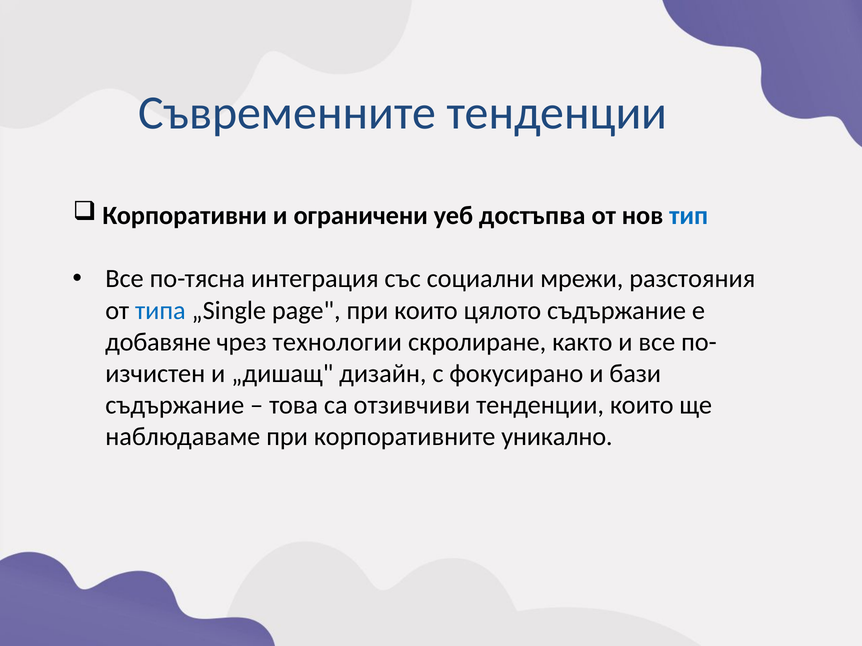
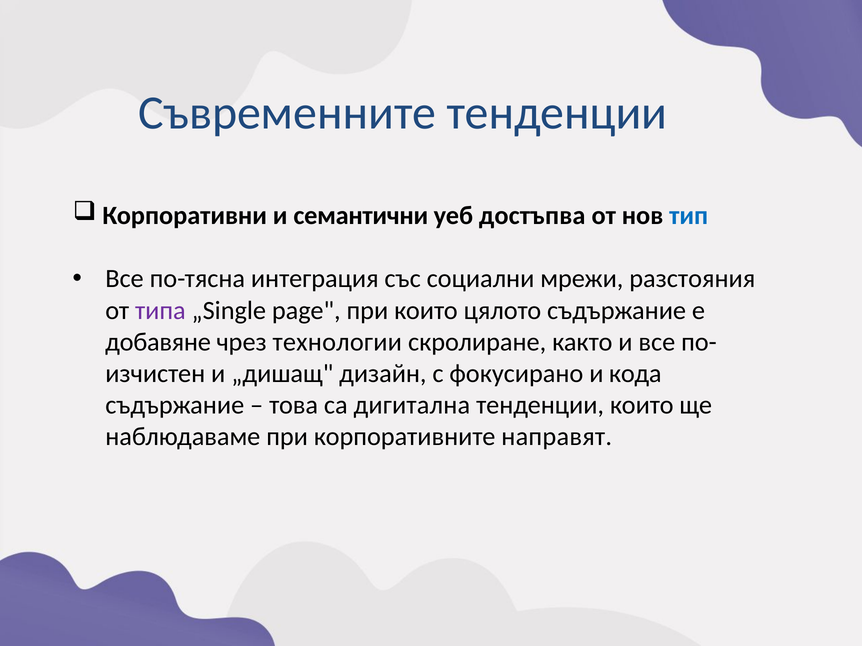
ограничени: ограничени -> семантични
типа colour: blue -> purple
бази: бази -> кода
отзивчиви: отзивчиви -> дигитална
уникално: уникално -> направят
